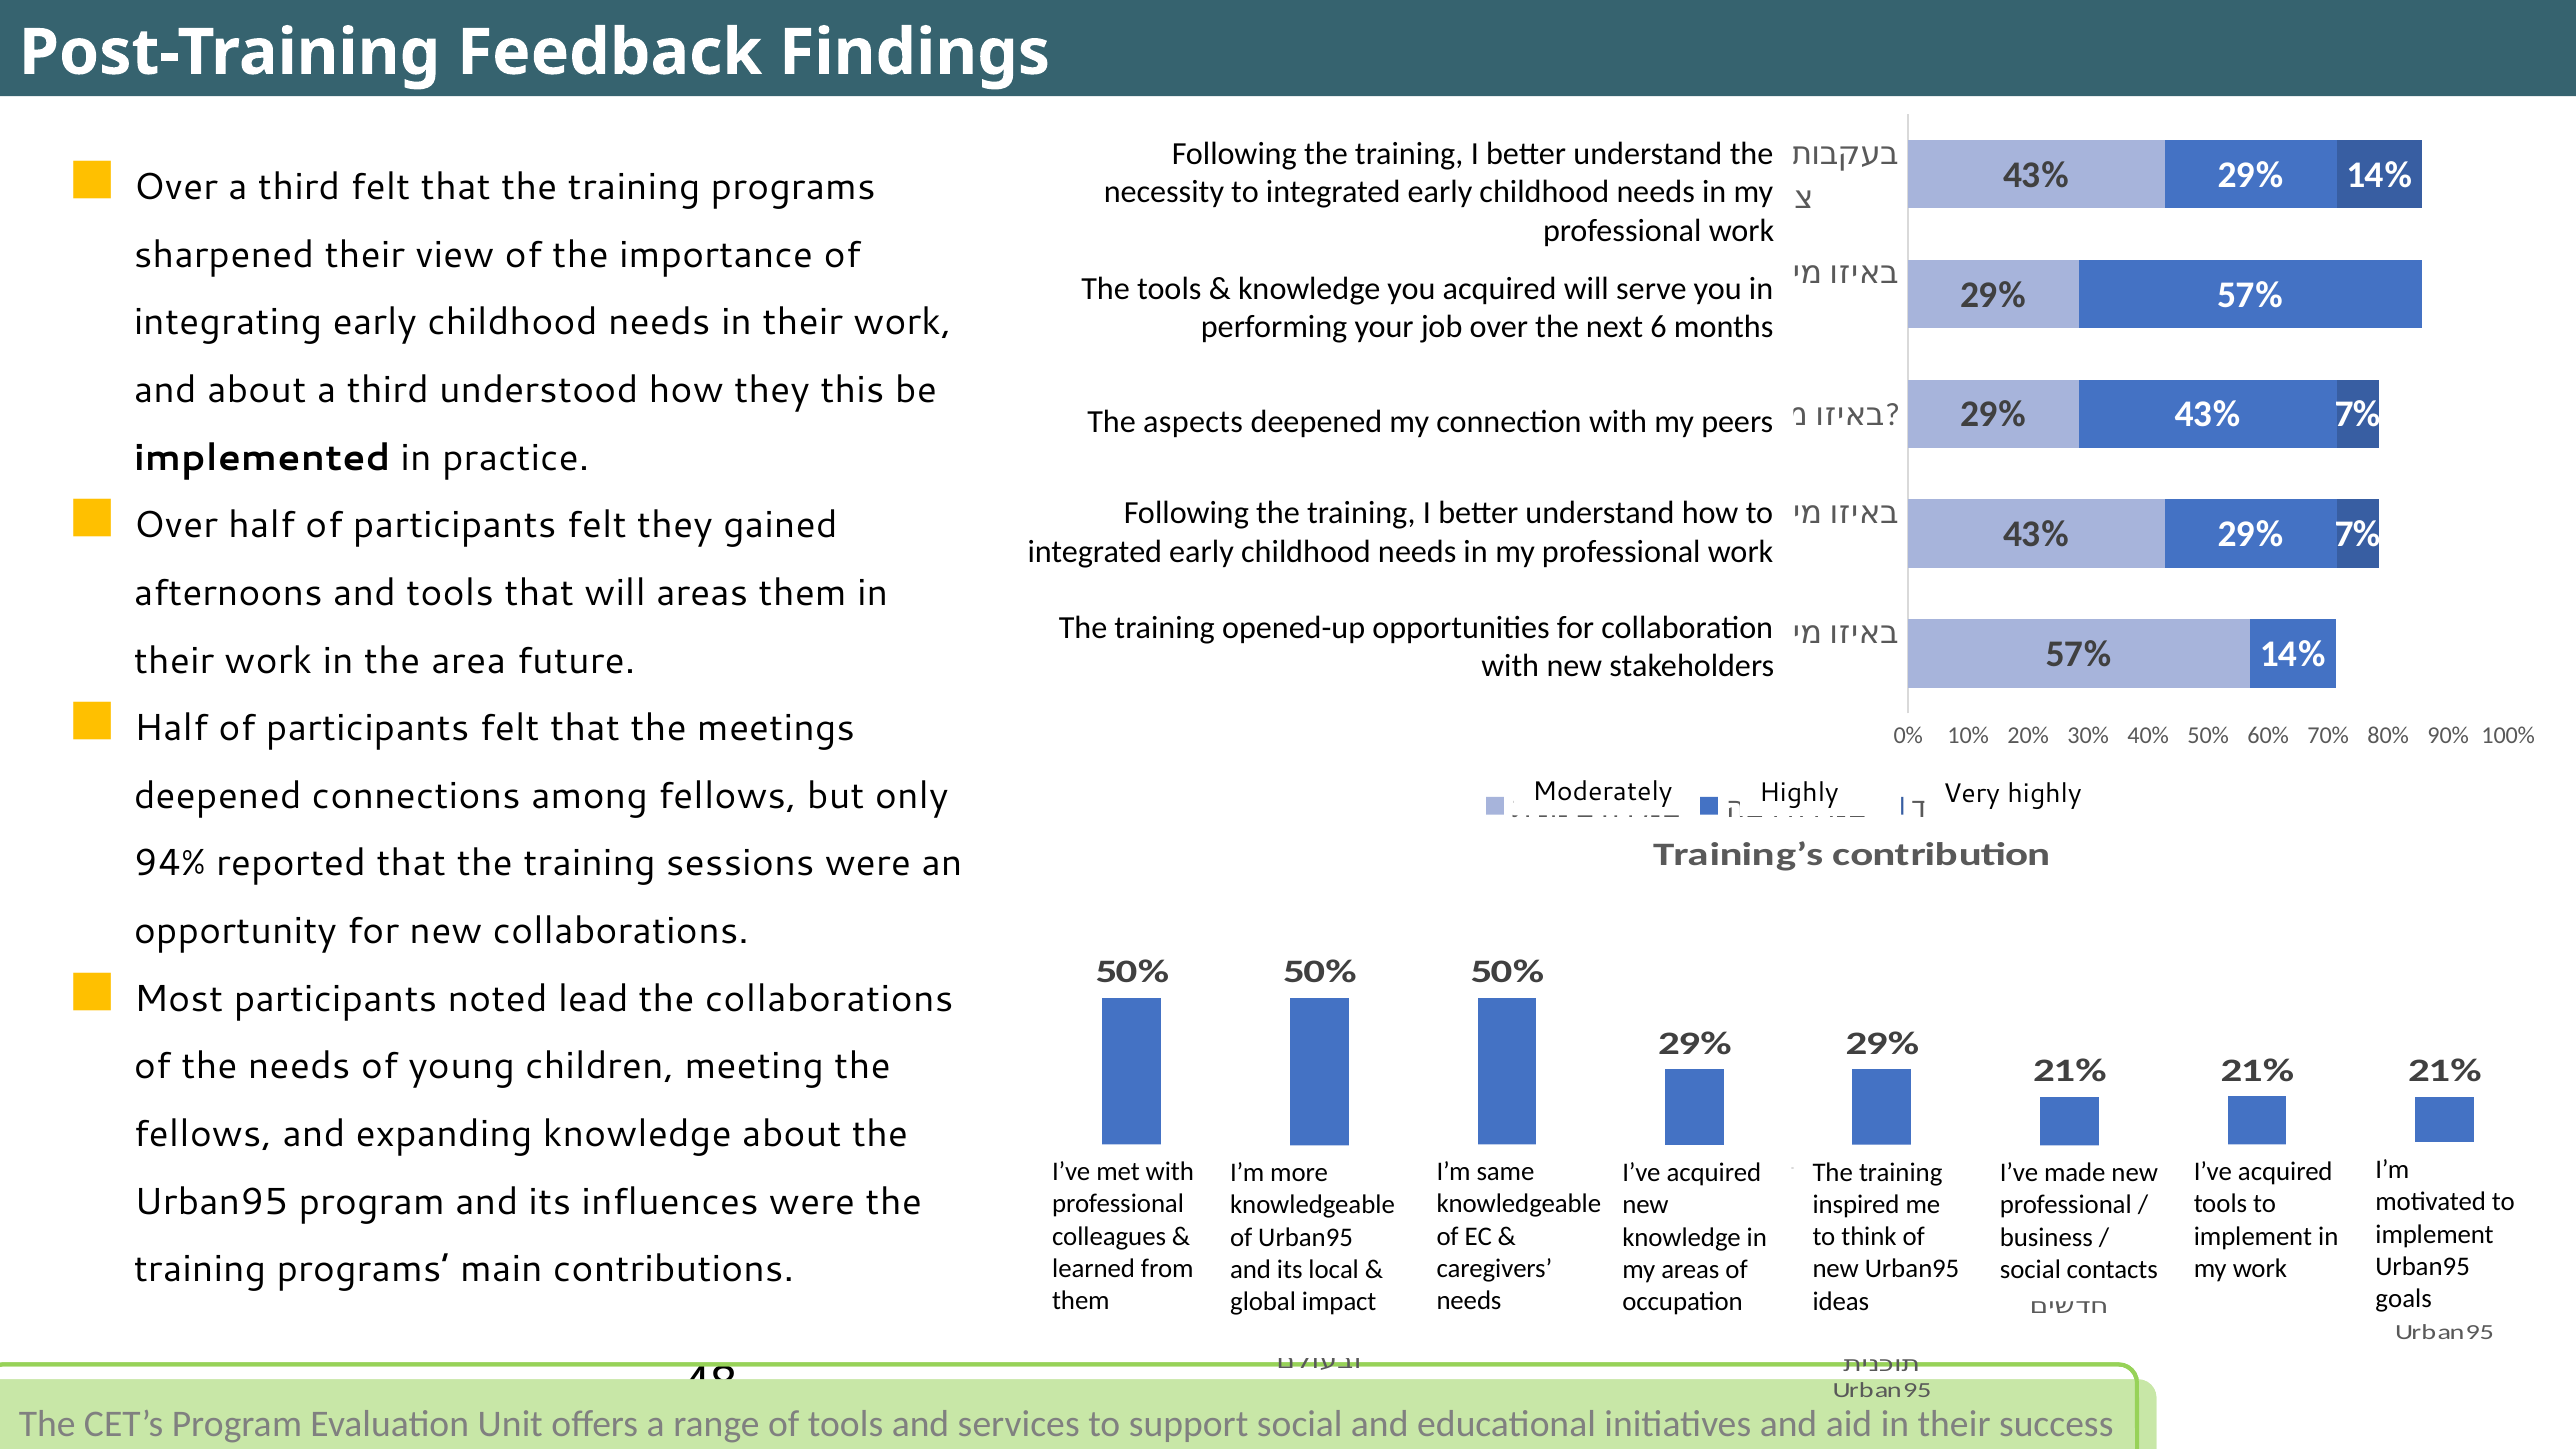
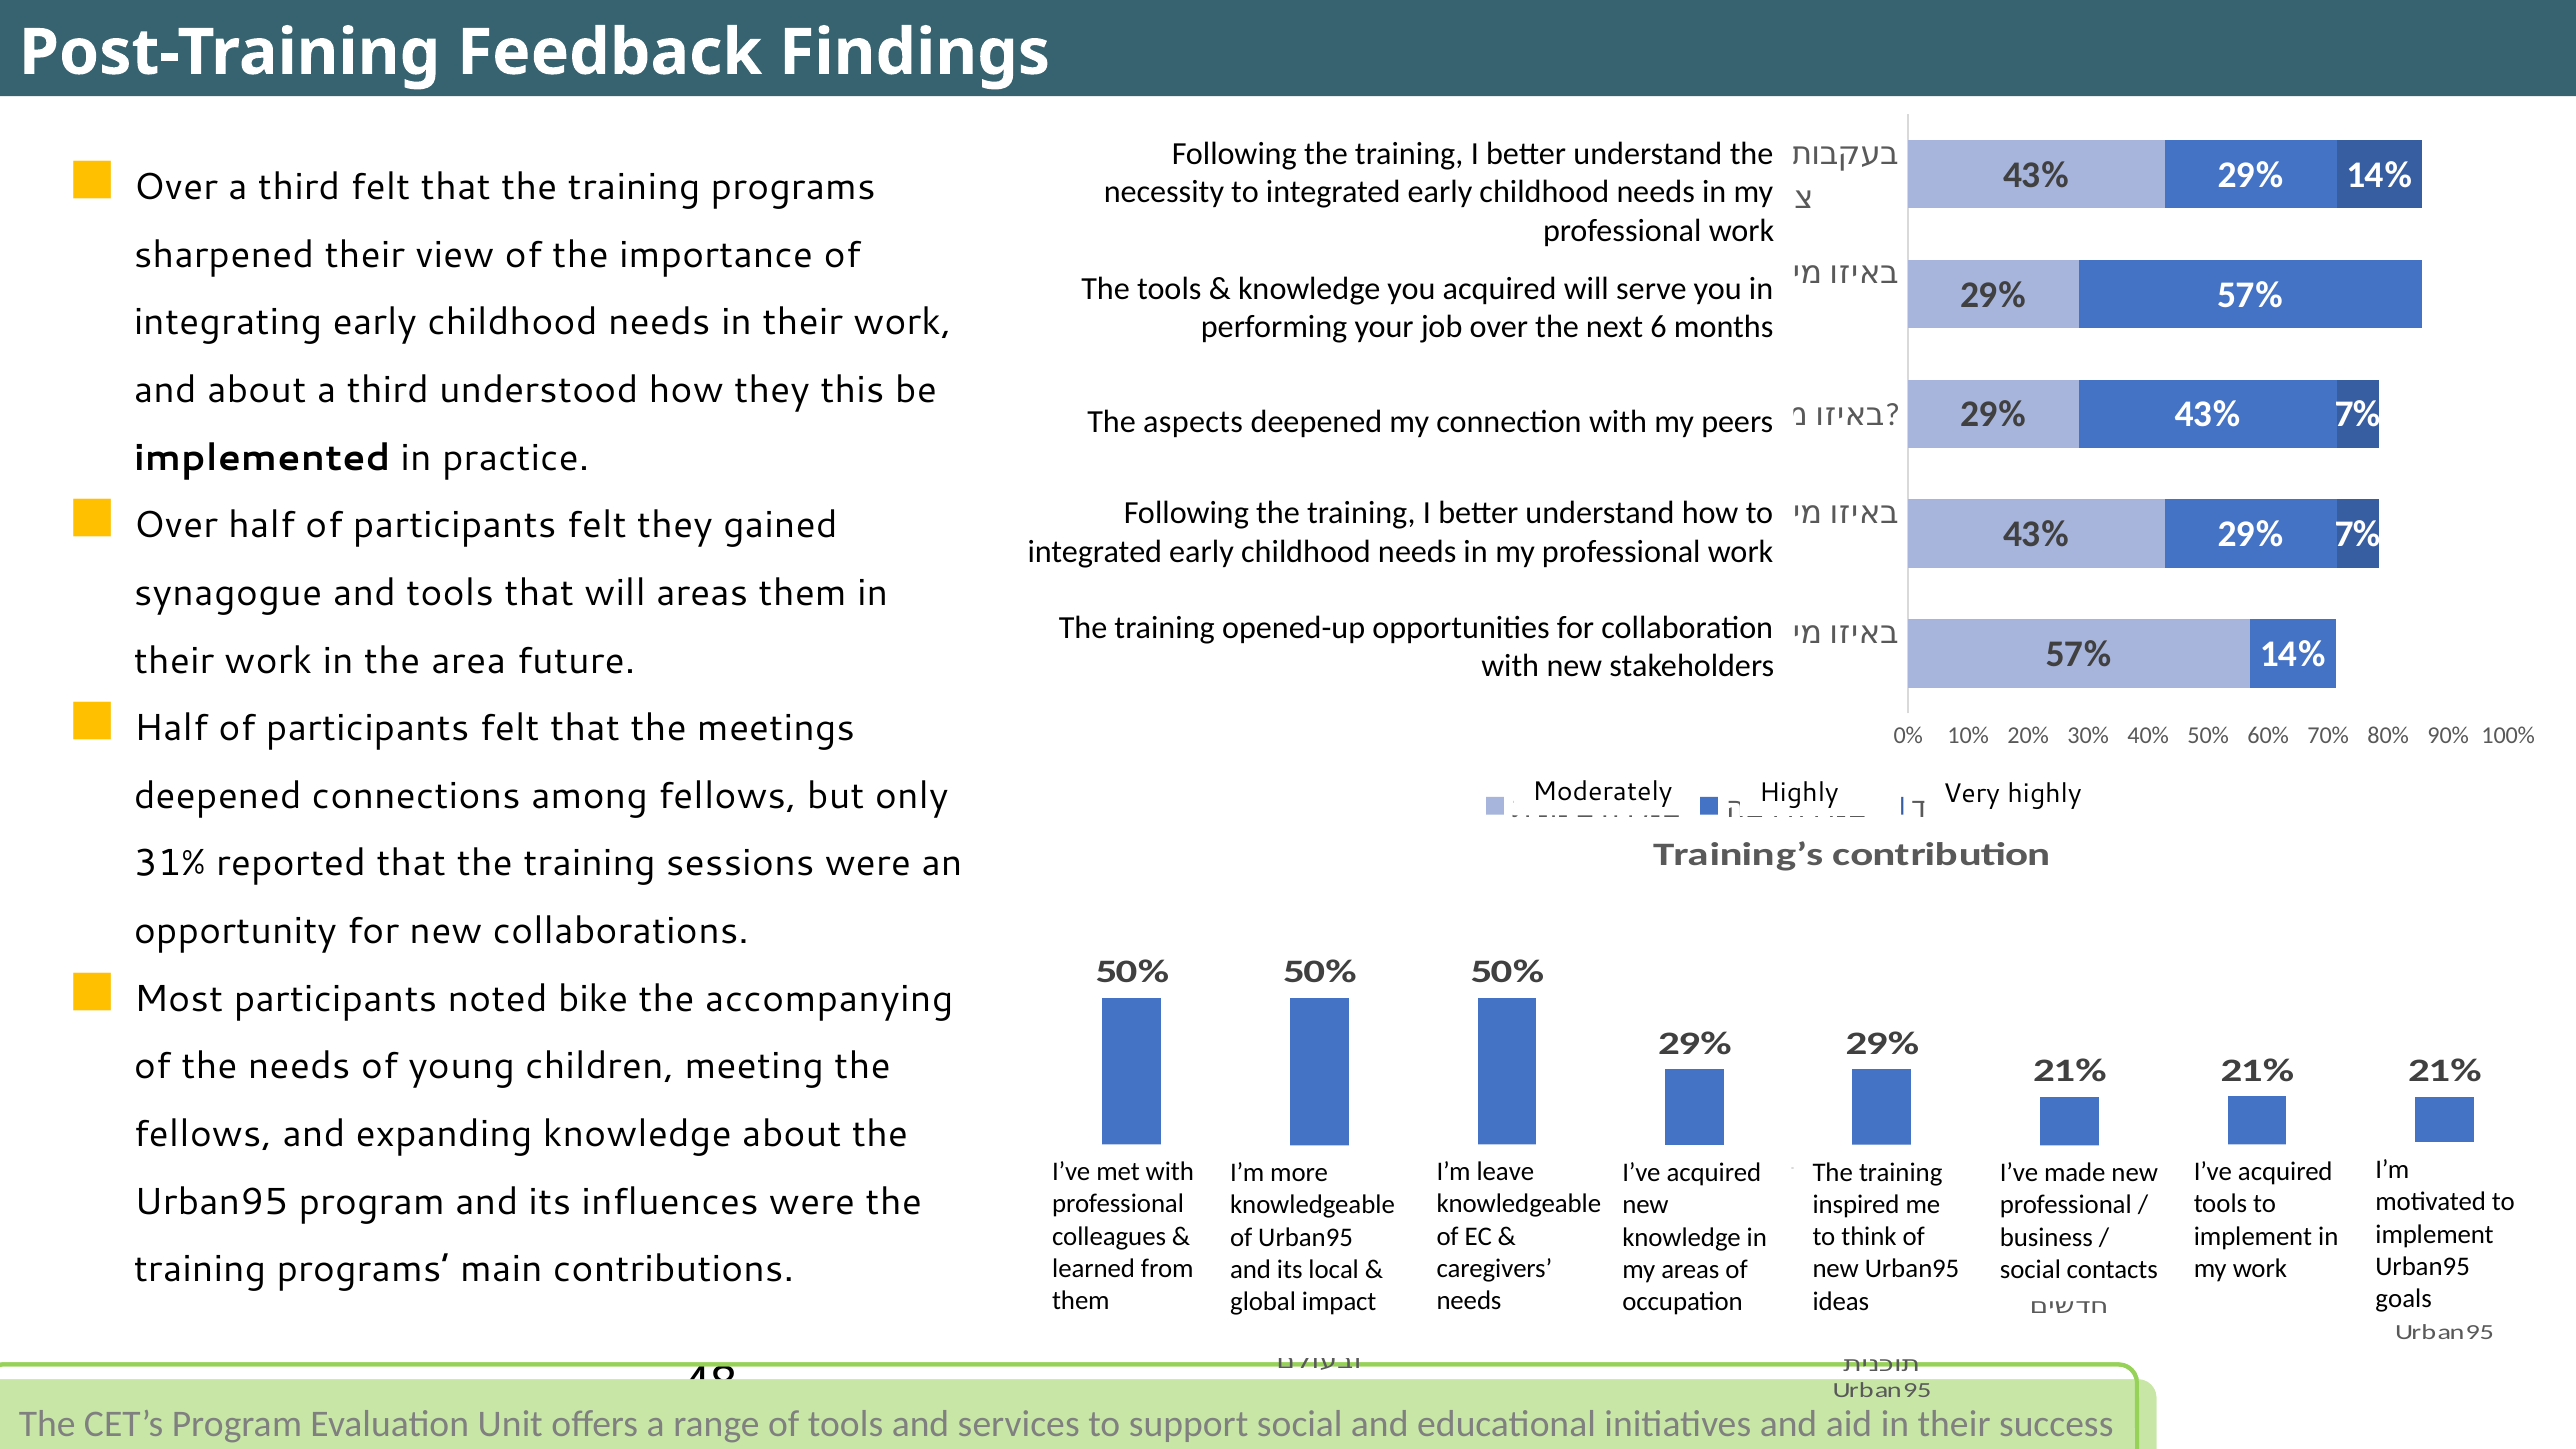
afternoons: afternoons -> synagogue
94%: 94% -> 31%
lead: lead -> bike
the collaborations: collaborations -> accompanying
same: same -> leave
